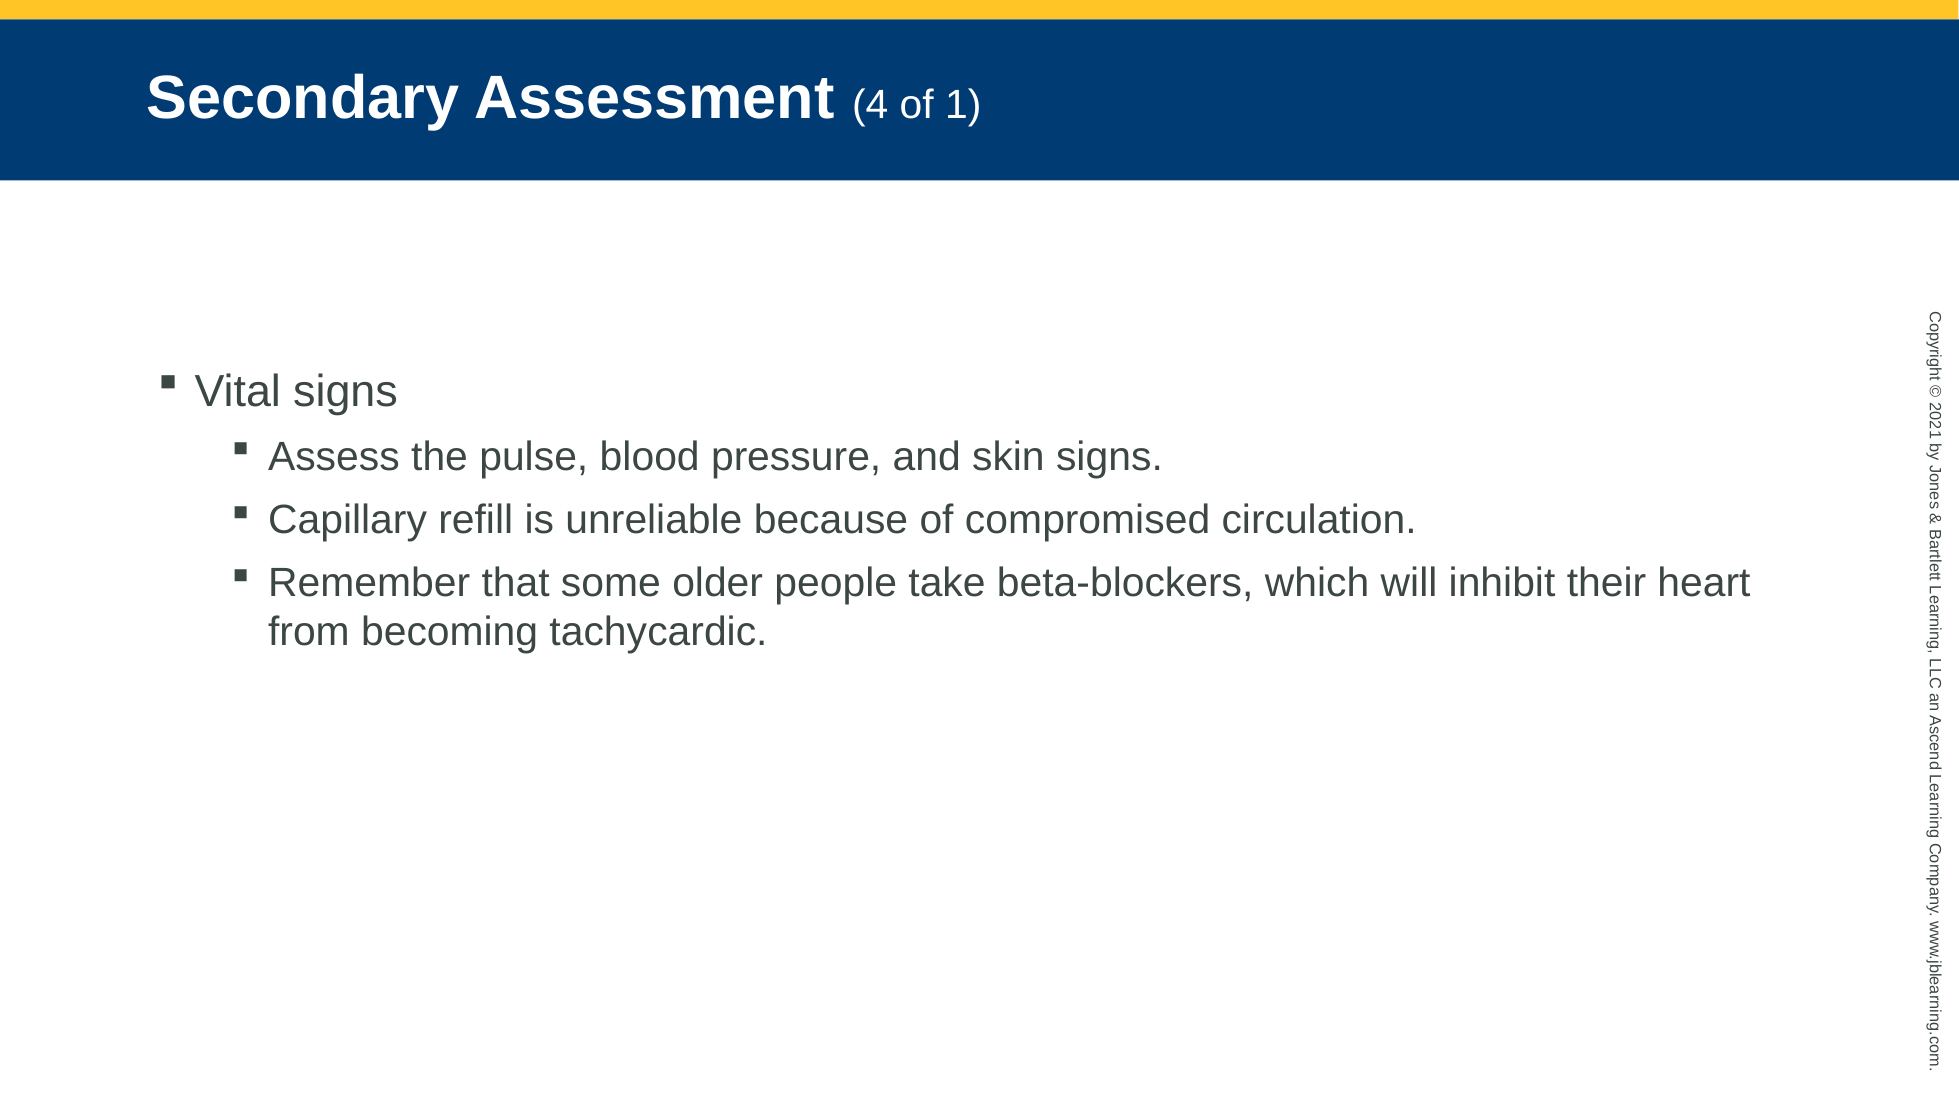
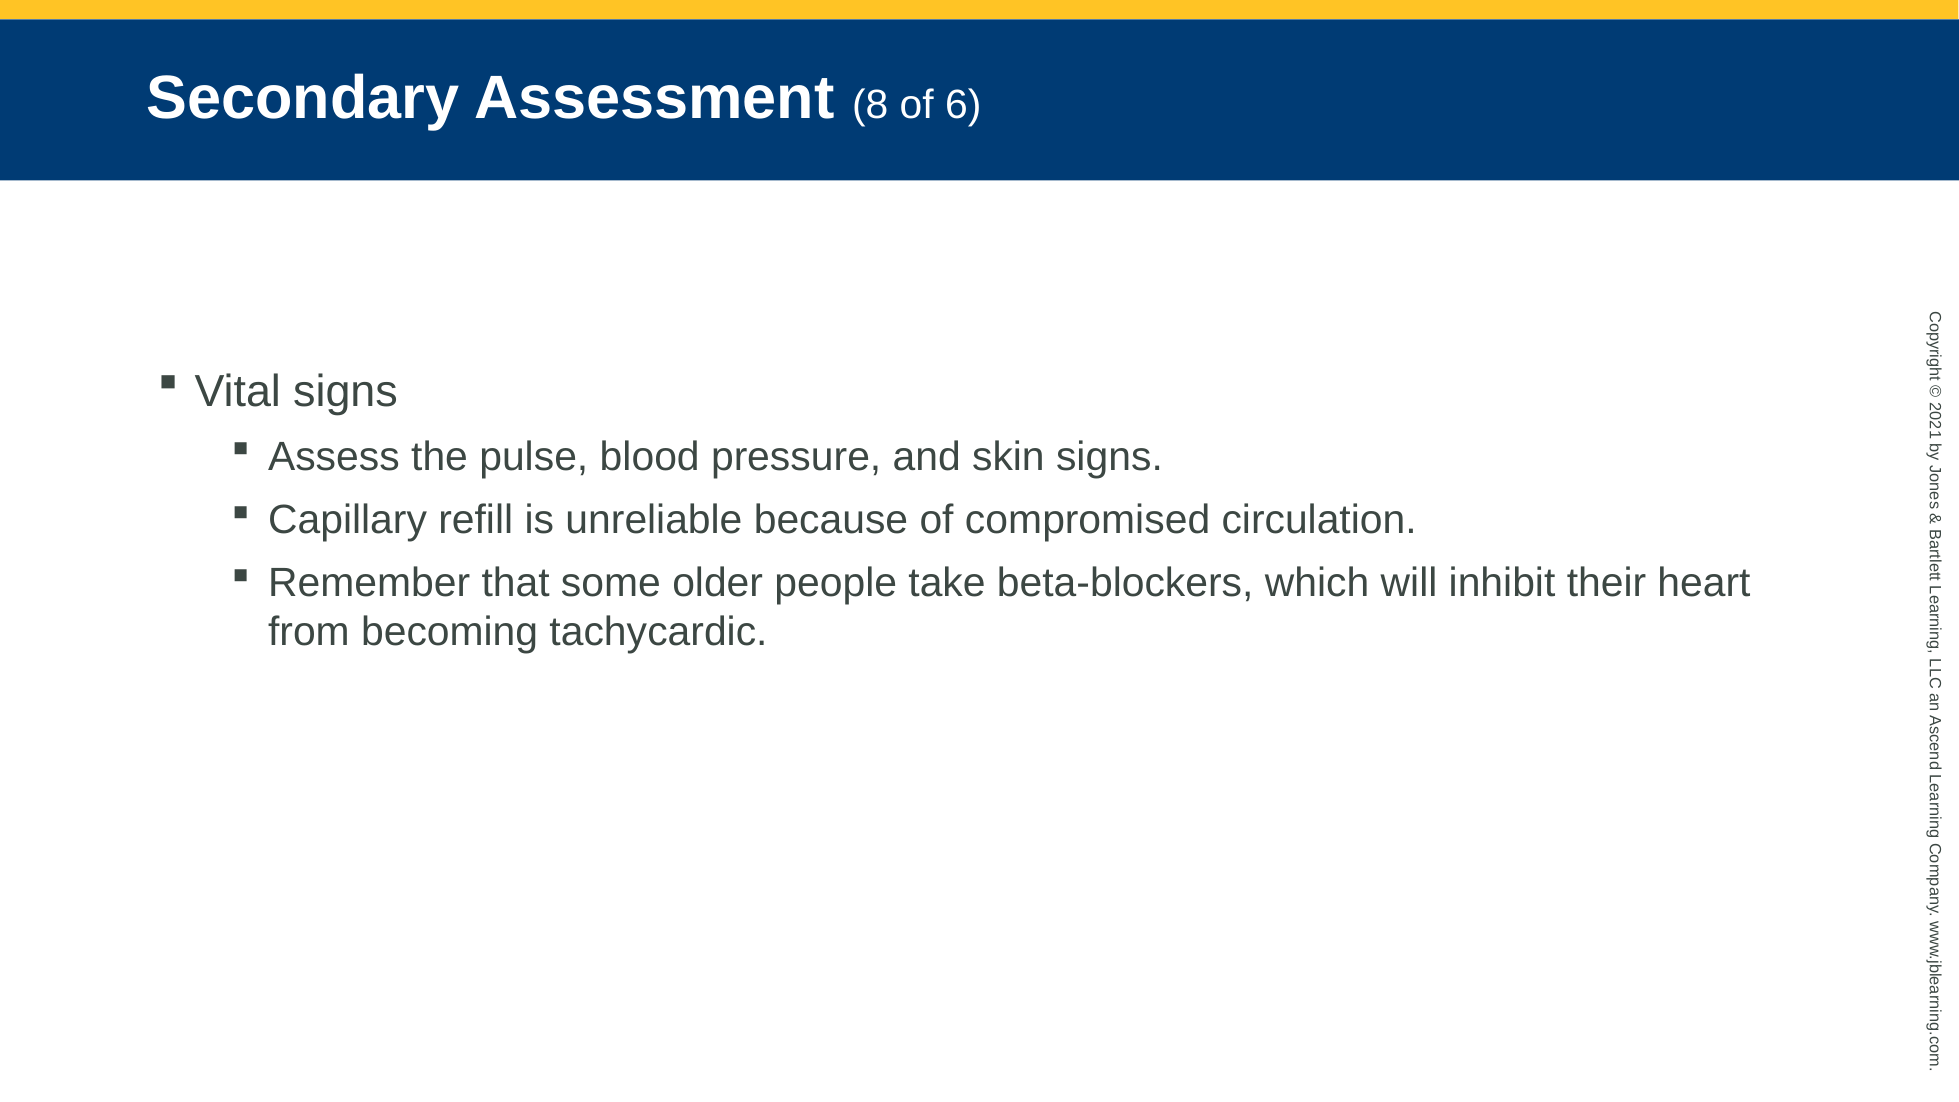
4: 4 -> 8
of 1: 1 -> 6
